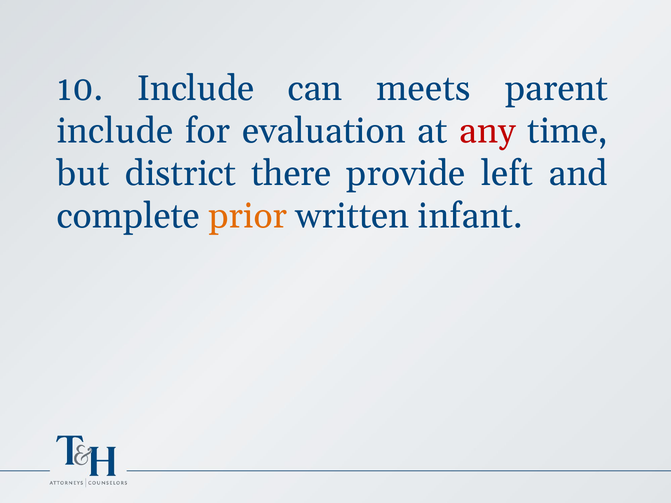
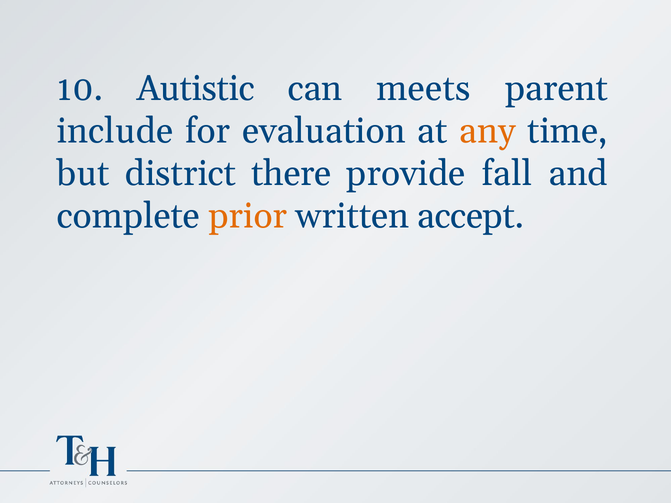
10 Include: Include -> Autistic
any colour: red -> orange
left: left -> fall
infant: infant -> accept
